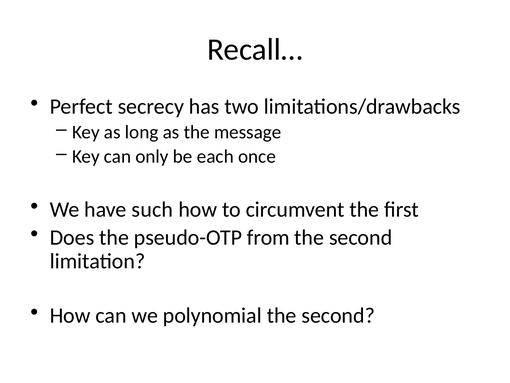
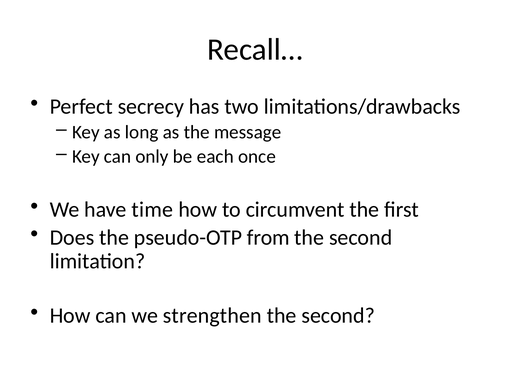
such: such -> time
polynomial: polynomial -> strengthen
